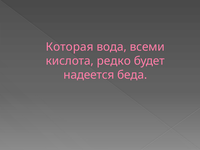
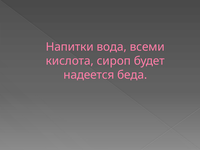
Которая: Которая -> Напитки
редко: редко -> сироп
